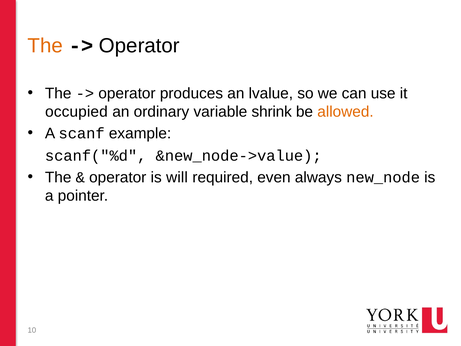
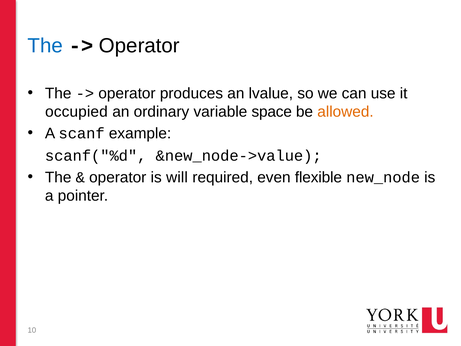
The at (45, 46) colour: orange -> blue
shrink: shrink -> space
always: always -> flexible
